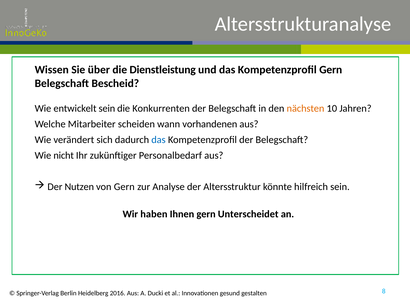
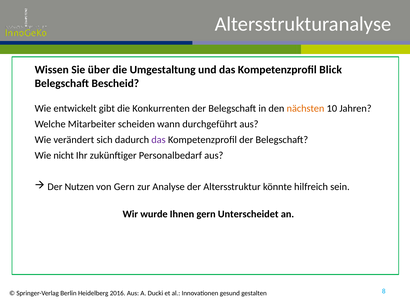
Dienstleistung: Dienstleistung -> Umgestaltung
Kompetenzprofil Gern: Gern -> Blick
entwickelt sein: sein -> gibt
vorhandenen: vorhandenen -> durchgeführt
das at (159, 140) colour: blue -> purple
haben: haben -> wurde
